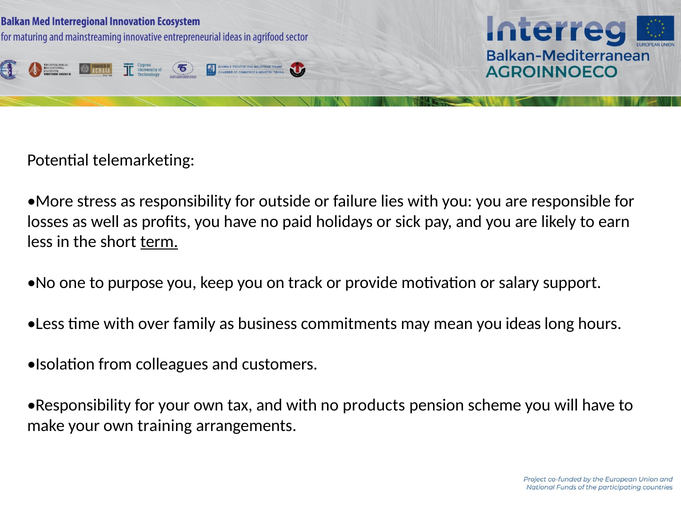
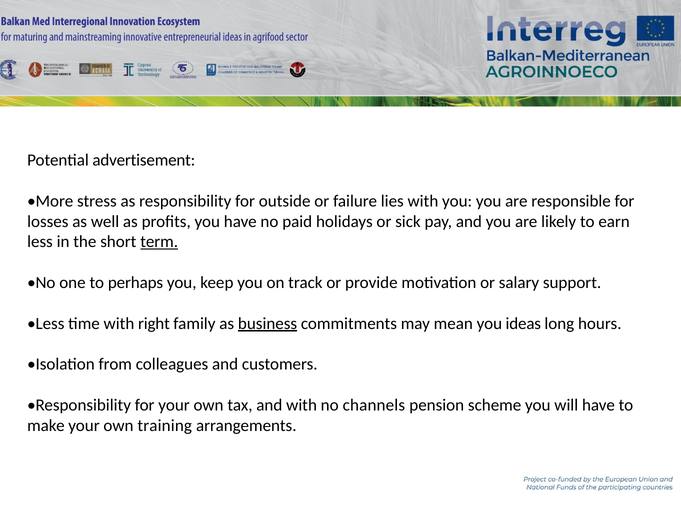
telemarketing: telemarketing -> advertisement
purpose: purpose -> perhaps
over: over -> right
business underline: none -> present
products: products -> channels
